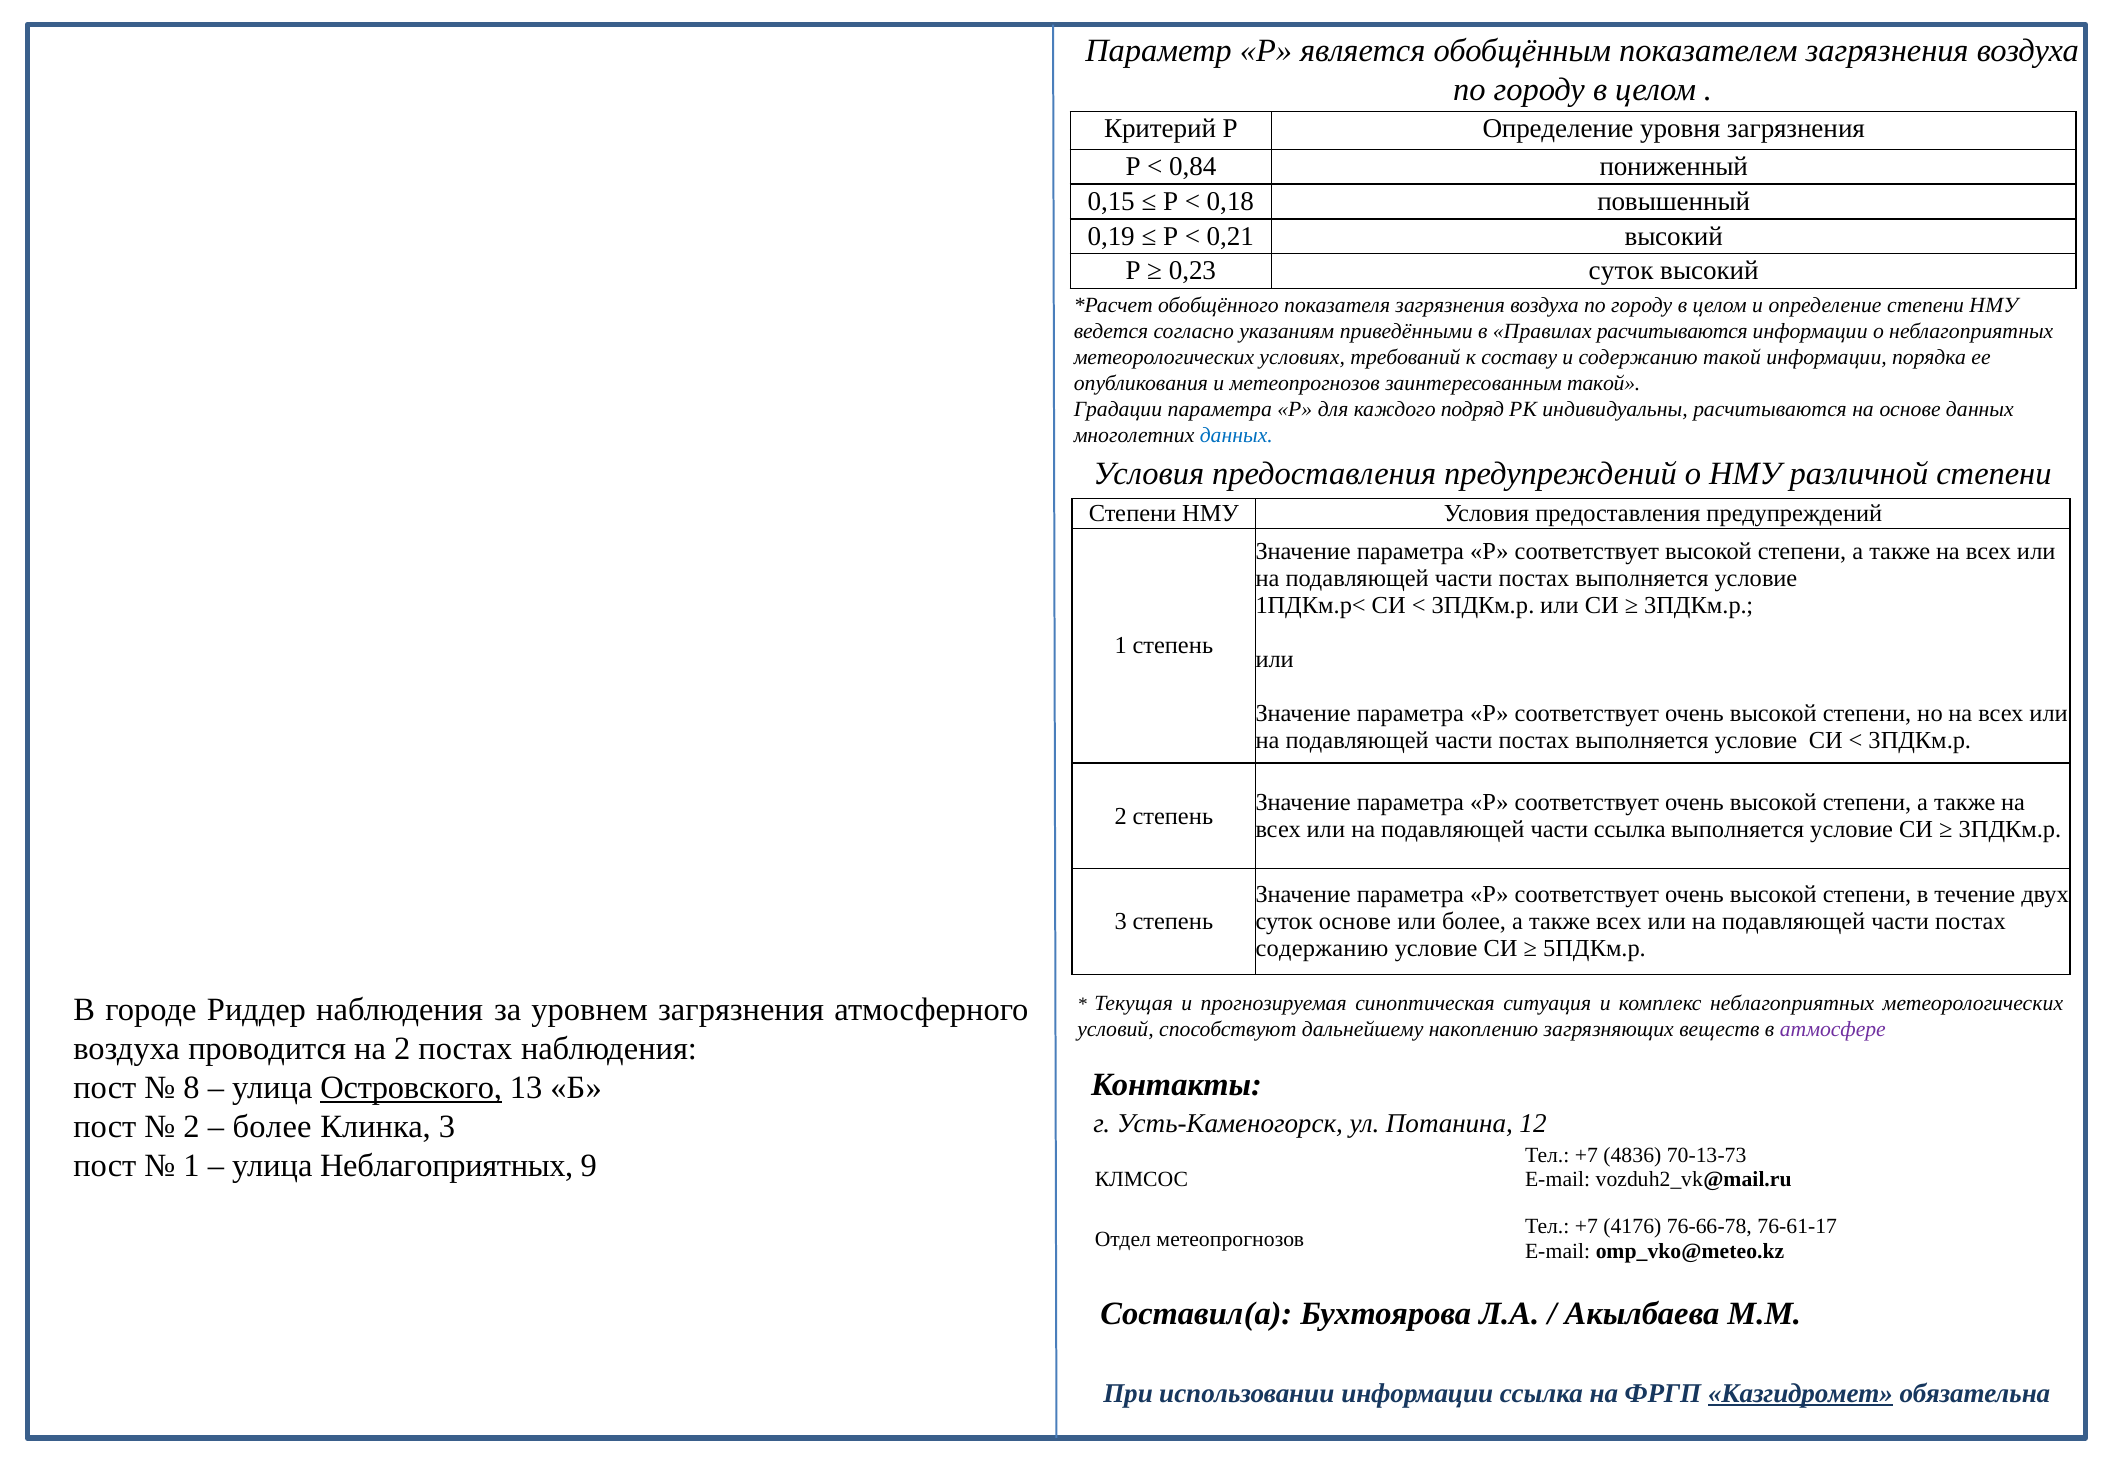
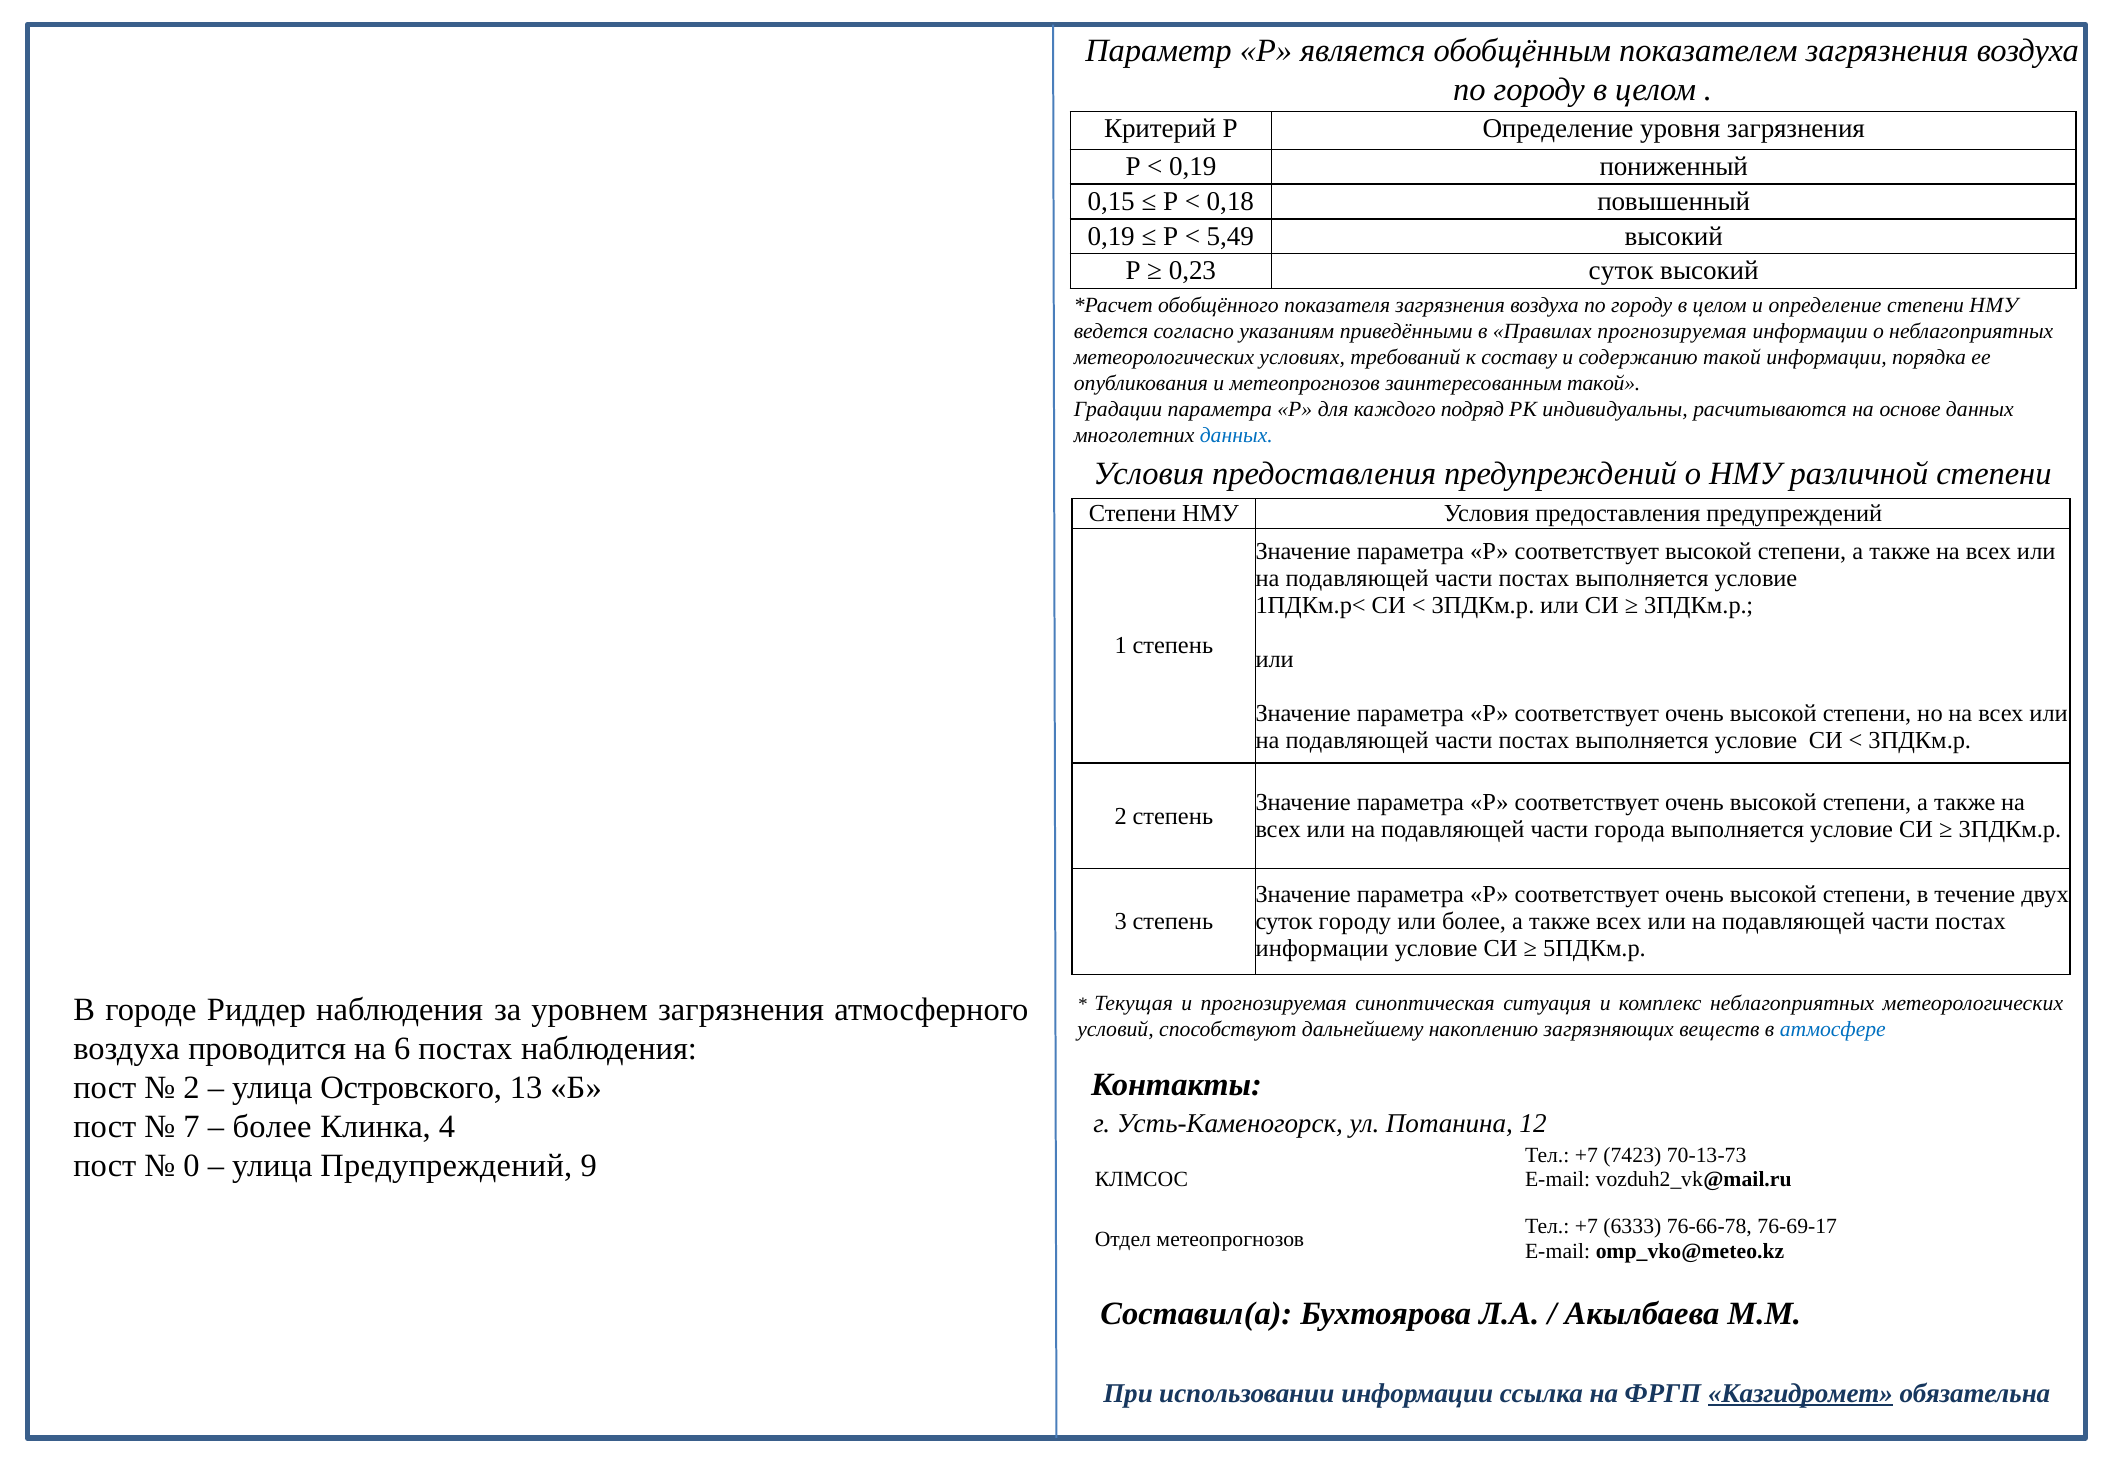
0,84 at (1193, 166): 0,84 -> 0,19
0,21: 0,21 -> 5,49
Правилах расчитываются: расчитываются -> прогнозируемая
части ссылка: ссылка -> города
суток основе: основе -> городу
содержанию at (1322, 949): содержанию -> информации
атмосфере colour: purple -> blue
на 2: 2 -> 6
8 at (192, 1088): 8 -> 2
Островского underline: present -> none
2 at (192, 1127): 2 -> 7
Клинка 3: 3 -> 4
4836: 4836 -> 7423
1 at (192, 1166): 1 -> 0
улица Неблагоприятных: Неблагоприятных -> Предупреждений
4176: 4176 -> 6333
76-61-17: 76-61-17 -> 76-69-17
